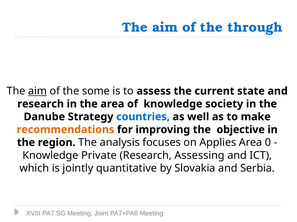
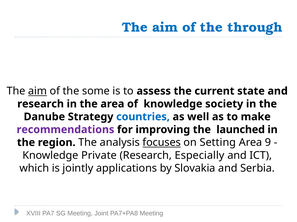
recommendations colour: orange -> purple
objective: objective -> launched
focuses underline: none -> present
Applies: Applies -> Setting
0: 0 -> 9
Assessing: Assessing -> Especially
quantitative: quantitative -> applications
